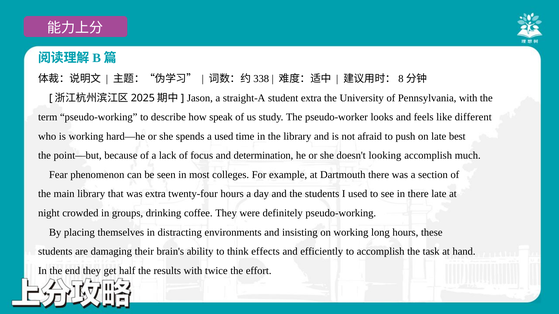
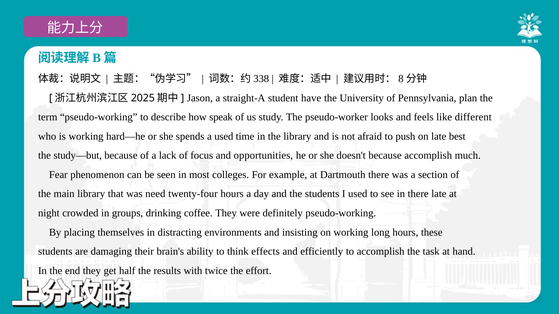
student extra: extra -> have
Pennsylvania with: with -> plan
point—but: point—but -> study—but
determination: determination -> opportunities
doesn't looking: looking -> because
was extra: extra -> need
